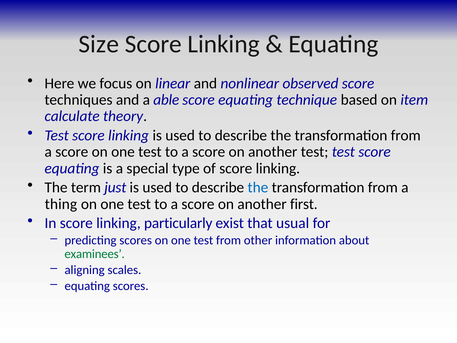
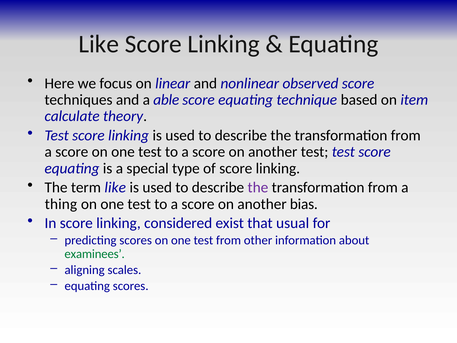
Size at (99, 44): Size -> Like
term just: just -> like
the at (258, 187) colour: blue -> purple
first: first -> bias
particularly: particularly -> considered
